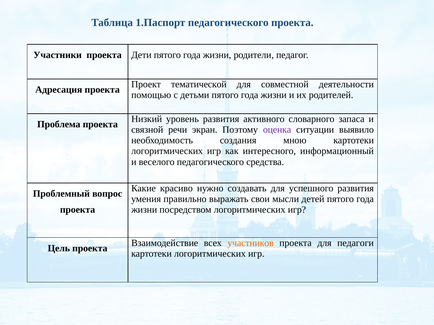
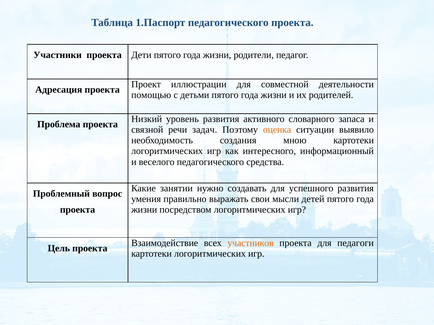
тематической: тематической -> иллюстрации
экран: экран -> задач
оценка colour: purple -> orange
красиво: красиво -> занятии
